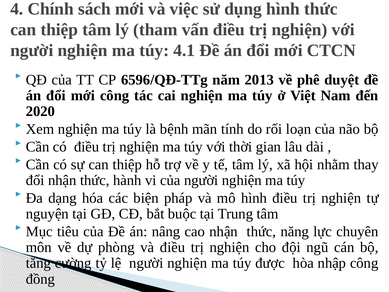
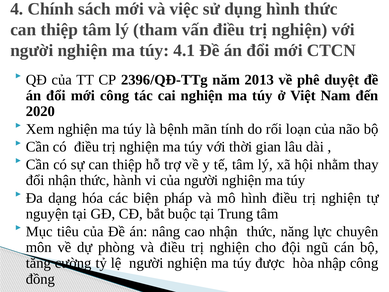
6596/QĐ-TTg: 6596/QĐ-TTg -> 2396/QĐ-TTg
